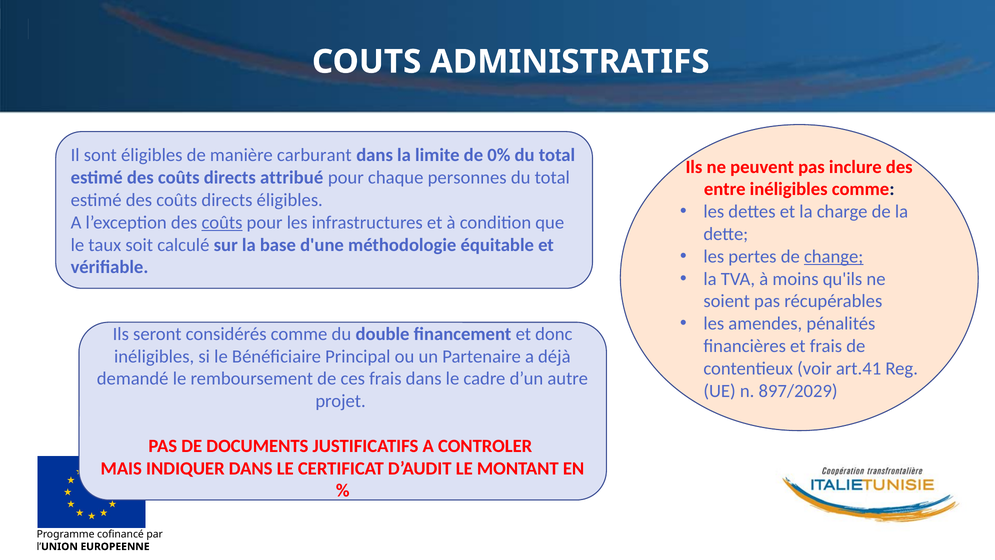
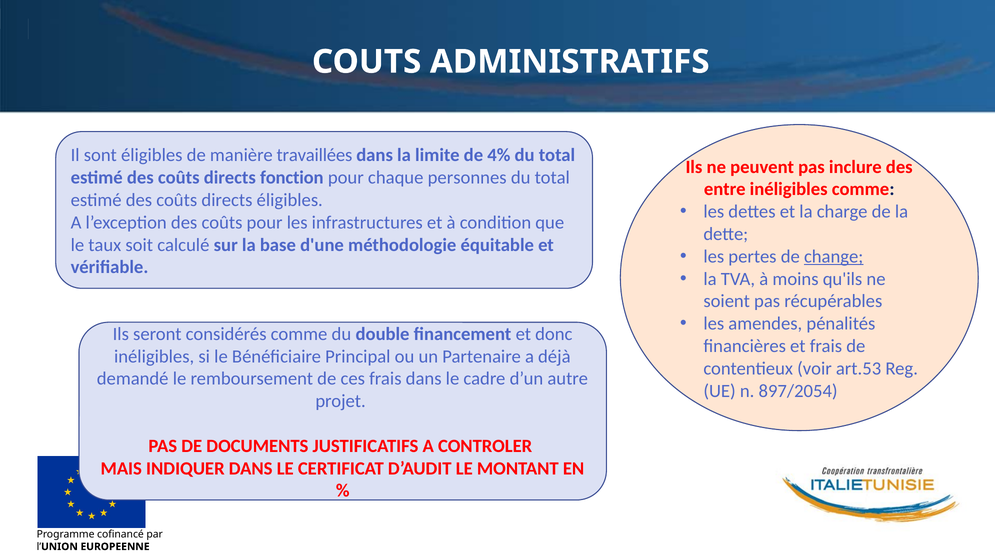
carburant: carburant -> travaillées
0%: 0% -> 4%
attribué: attribué -> fonction
coûts at (222, 222) underline: present -> none
art.41: art.41 -> art.53
897/2029: 897/2029 -> 897/2054
